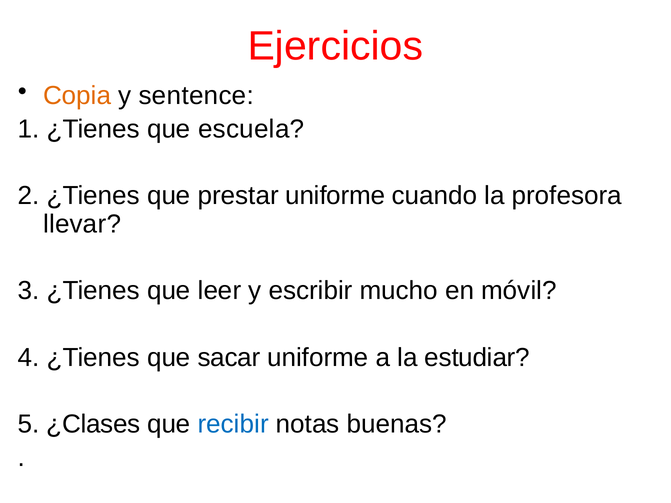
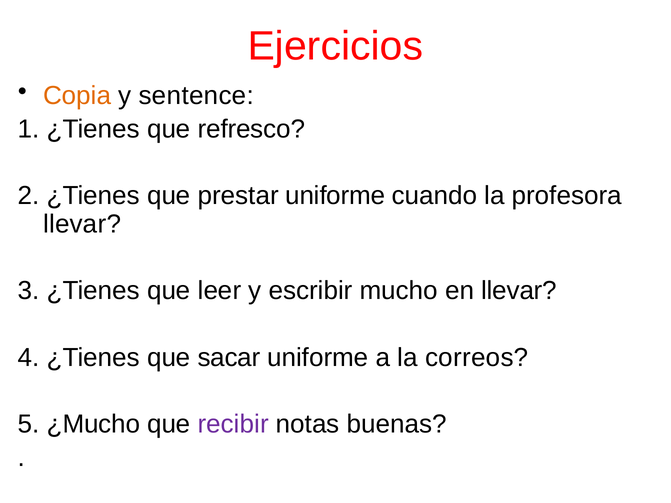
escuela: escuela -> refresco
en móvil: móvil -> llevar
estudiar: estudiar -> correos
¿Clases: ¿Clases -> ¿Mucho
recibir colour: blue -> purple
